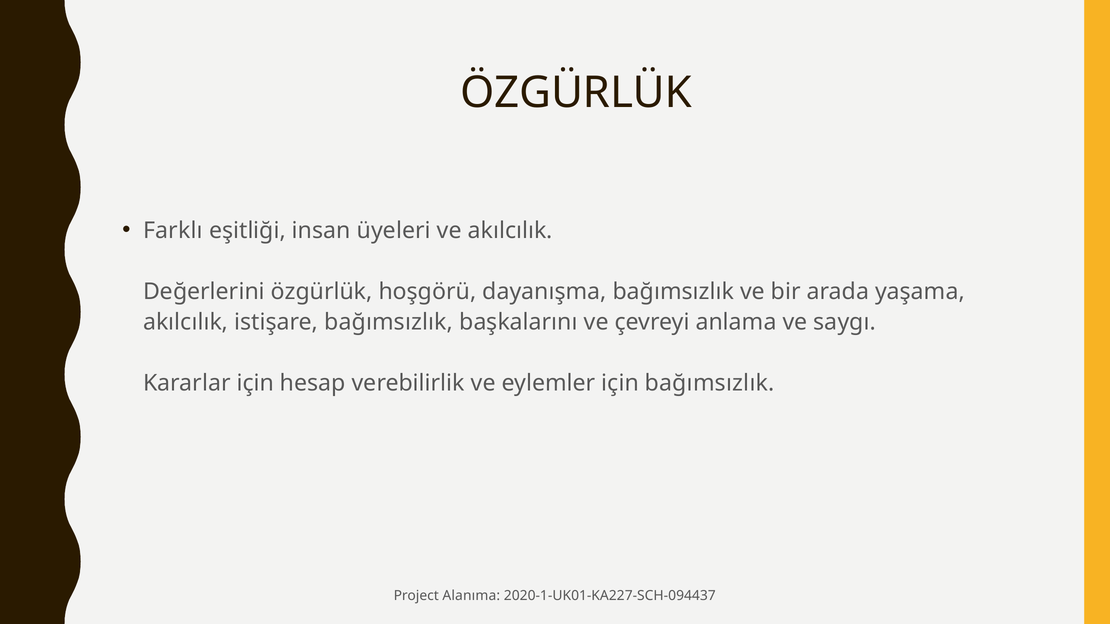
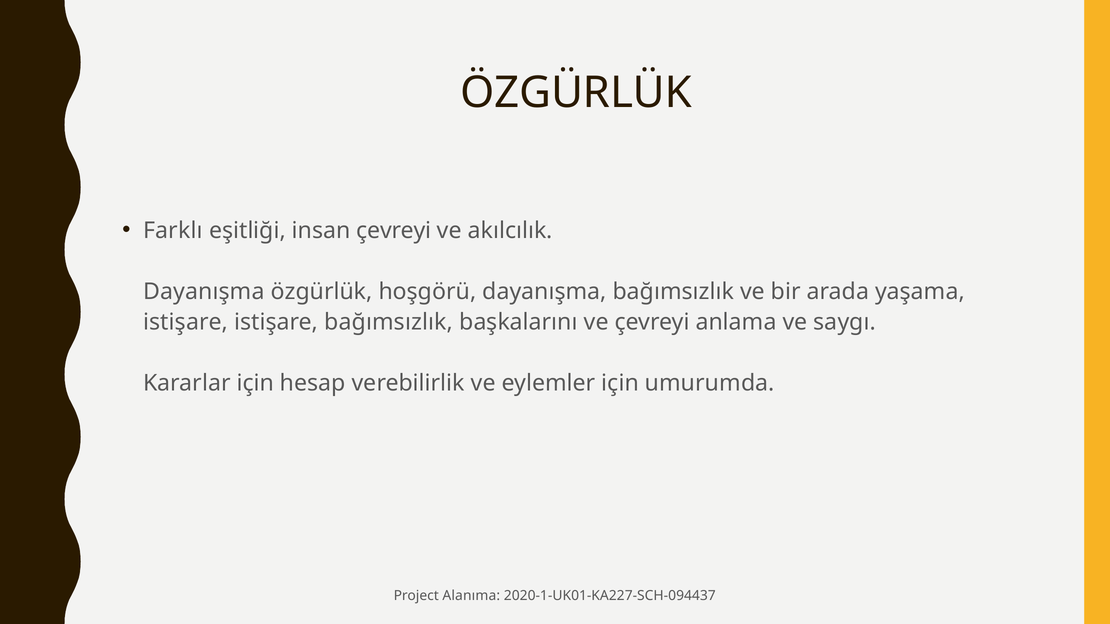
insan üyeleri: üyeleri -> çevreyi
Değerlerini at (204, 292): Değerlerini -> Dayanışma
akılcılık at (186, 322): akılcılık -> istişare
için bağımsızlık: bağımsızlık -> umurumda
